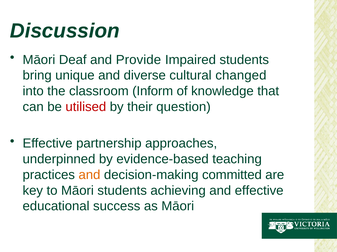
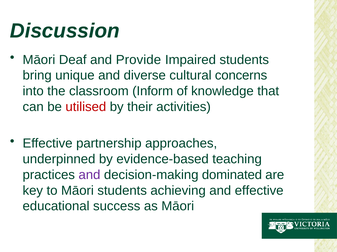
changed: changed -> concerns
question: question -> activities
and at (89, 175) colour: orange -> purple
committed: committed -> dominated
